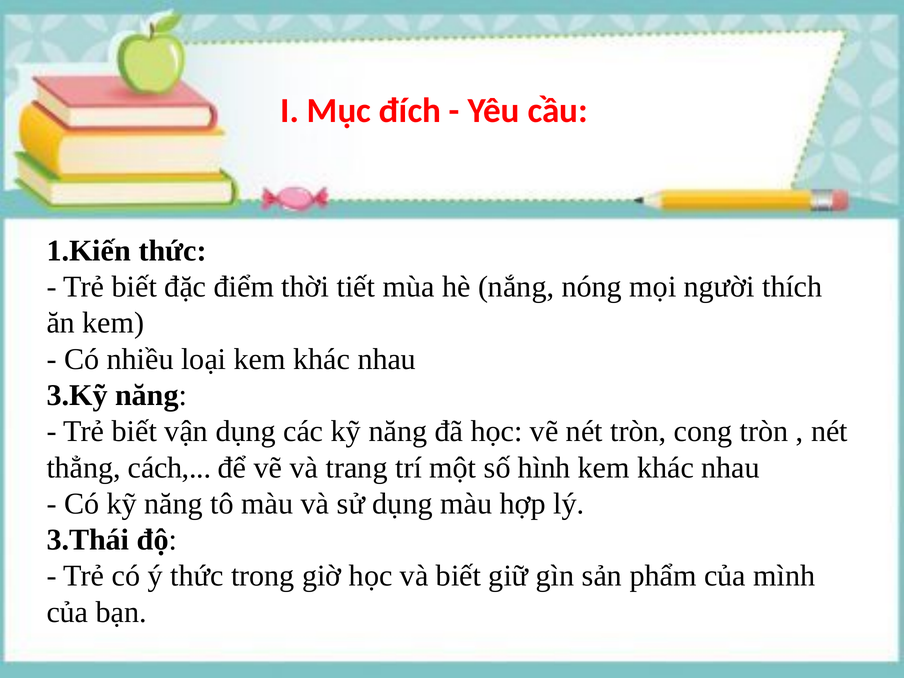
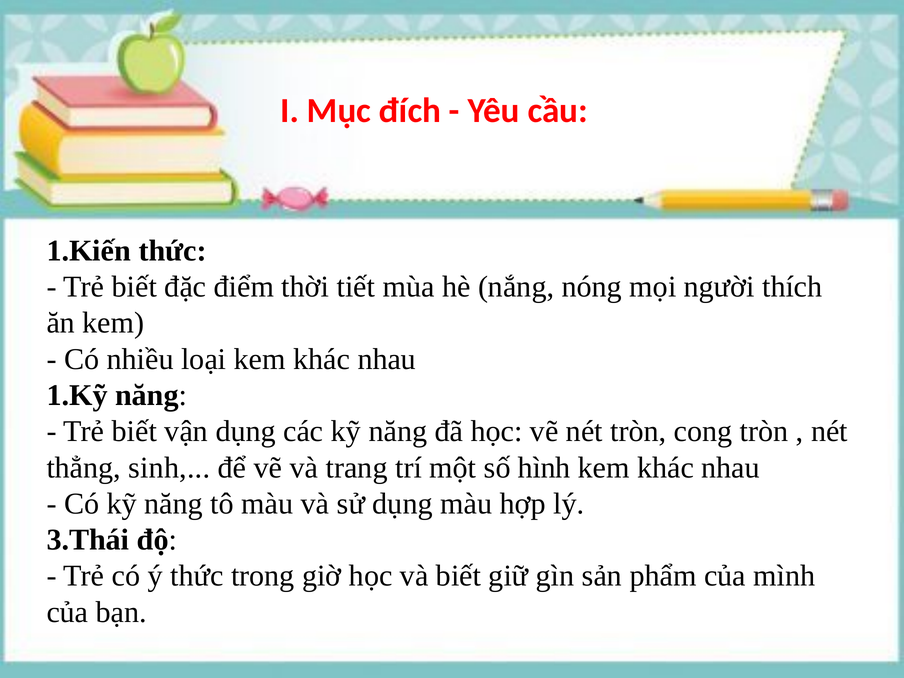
3.Kỹ: 3.Kỹ -> 1.Kỹ
cách: cách -> sinh
